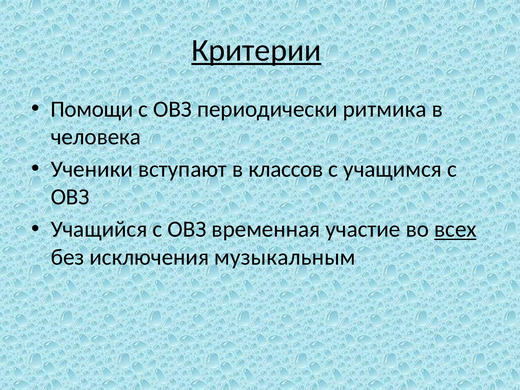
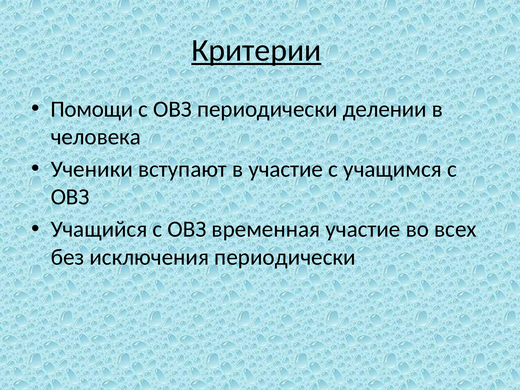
ритмика: ритмика -> делении
в классов: классов -> участие
всех underline: present -> none
исключения музыкальным: музыкальным -> периодически
